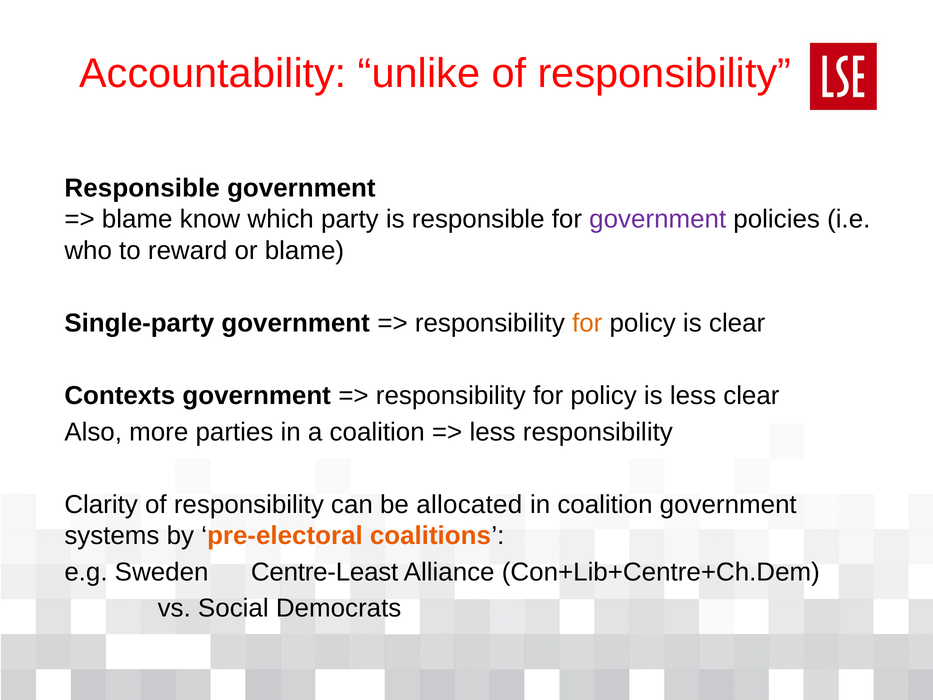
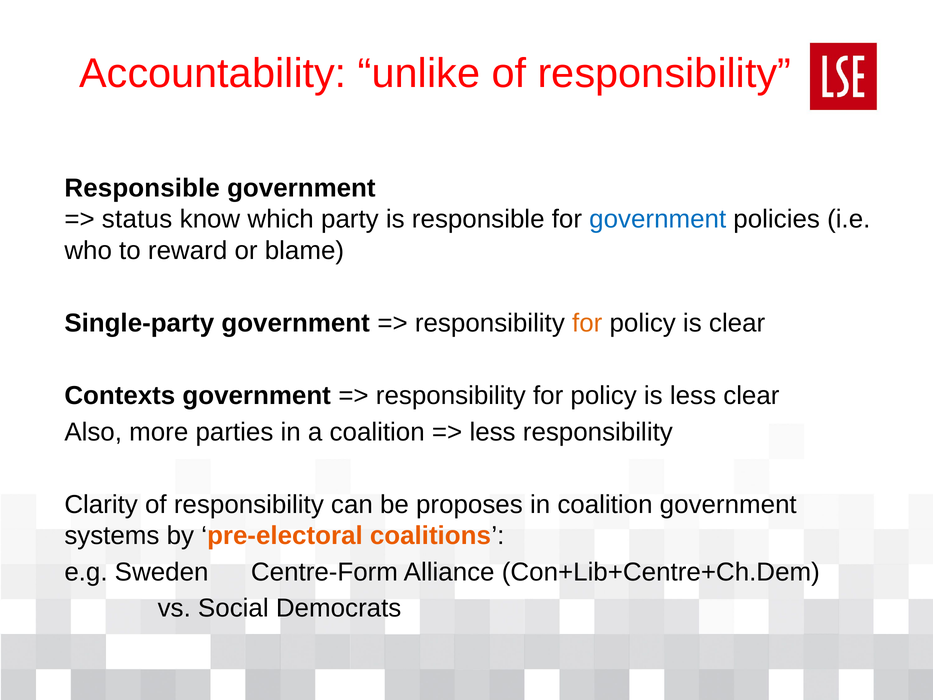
blame at (137, 219): blame -> status
government at (658, 219) colour: purple -> blue
allocated: allocated -> proposes
Centre-Least: Centre-Least -> Centre-Form
